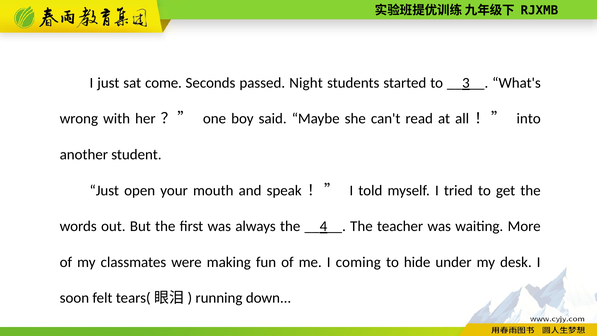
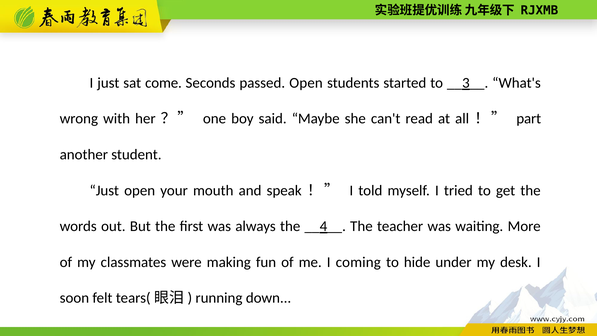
passed Night: Night -> Open
into: into -> part
